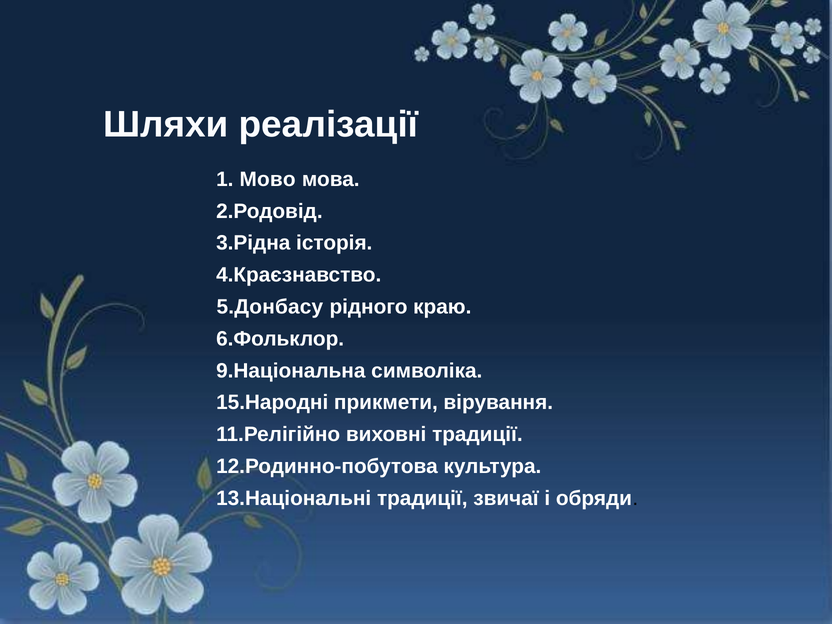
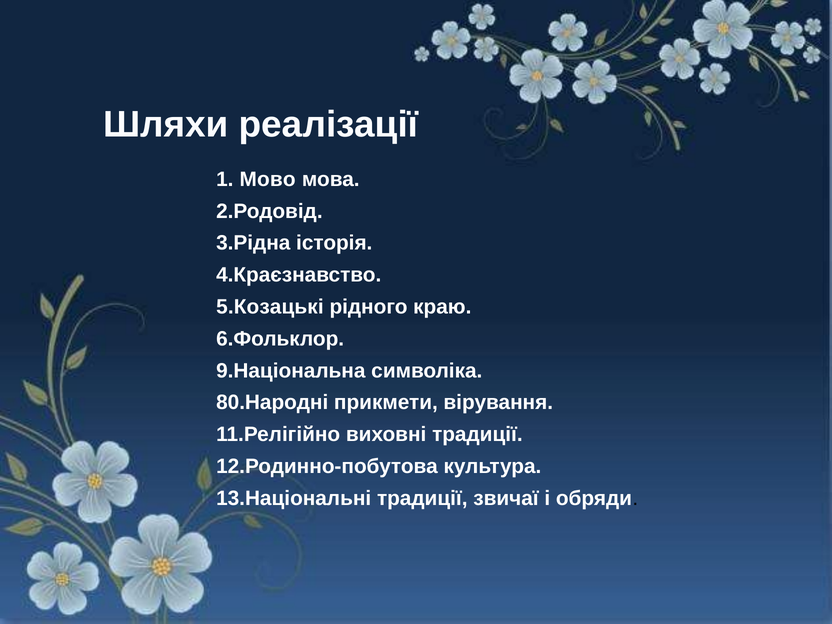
5.Донбасу: 5.Донбасу -> 5.Козацькі
15.Народні: 15.Народні -> 80.Народні
